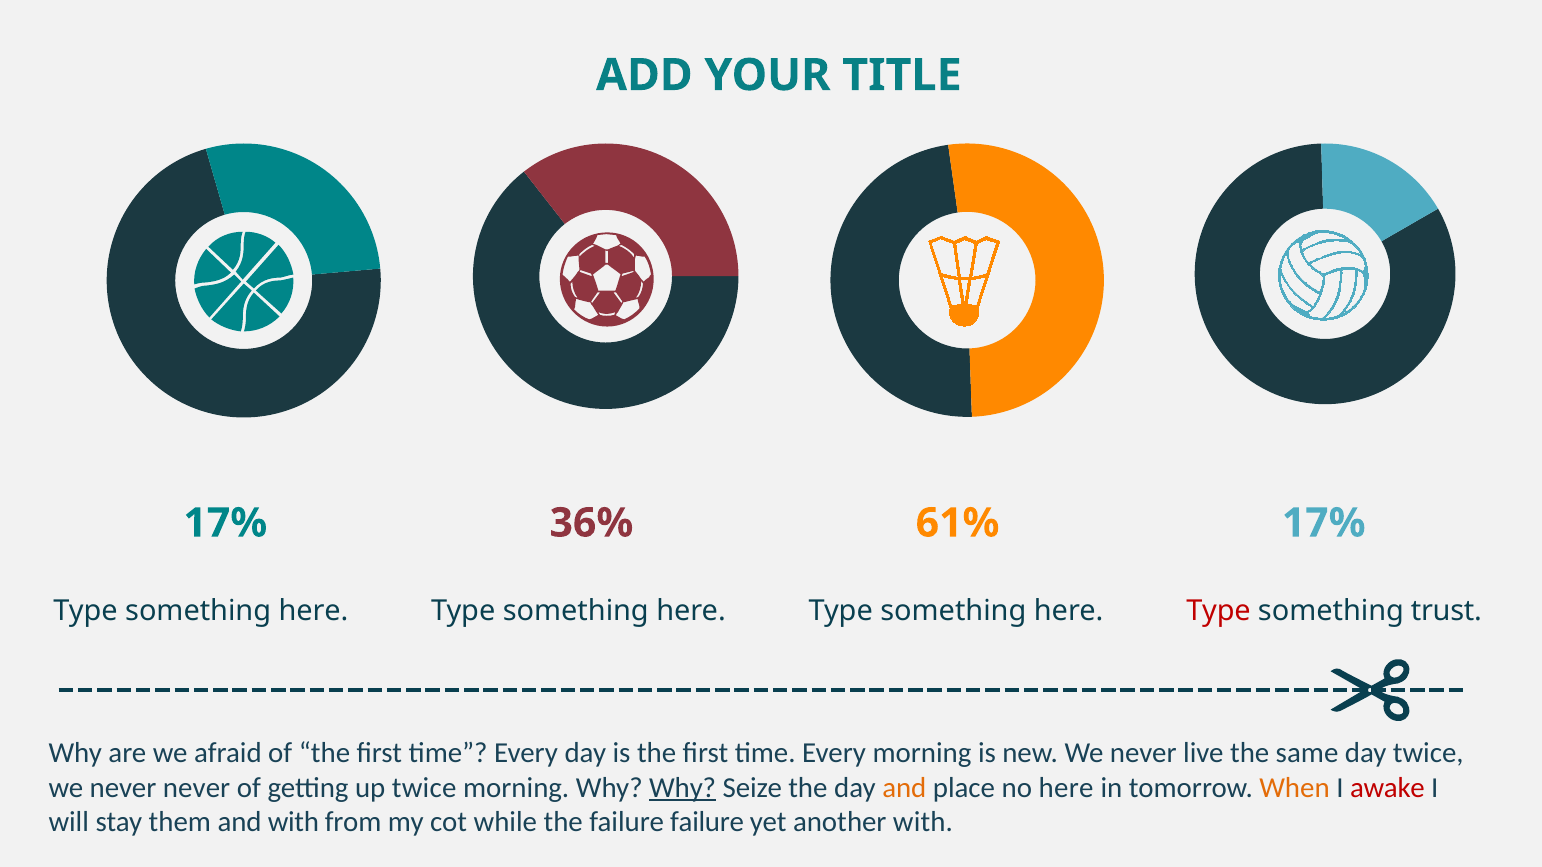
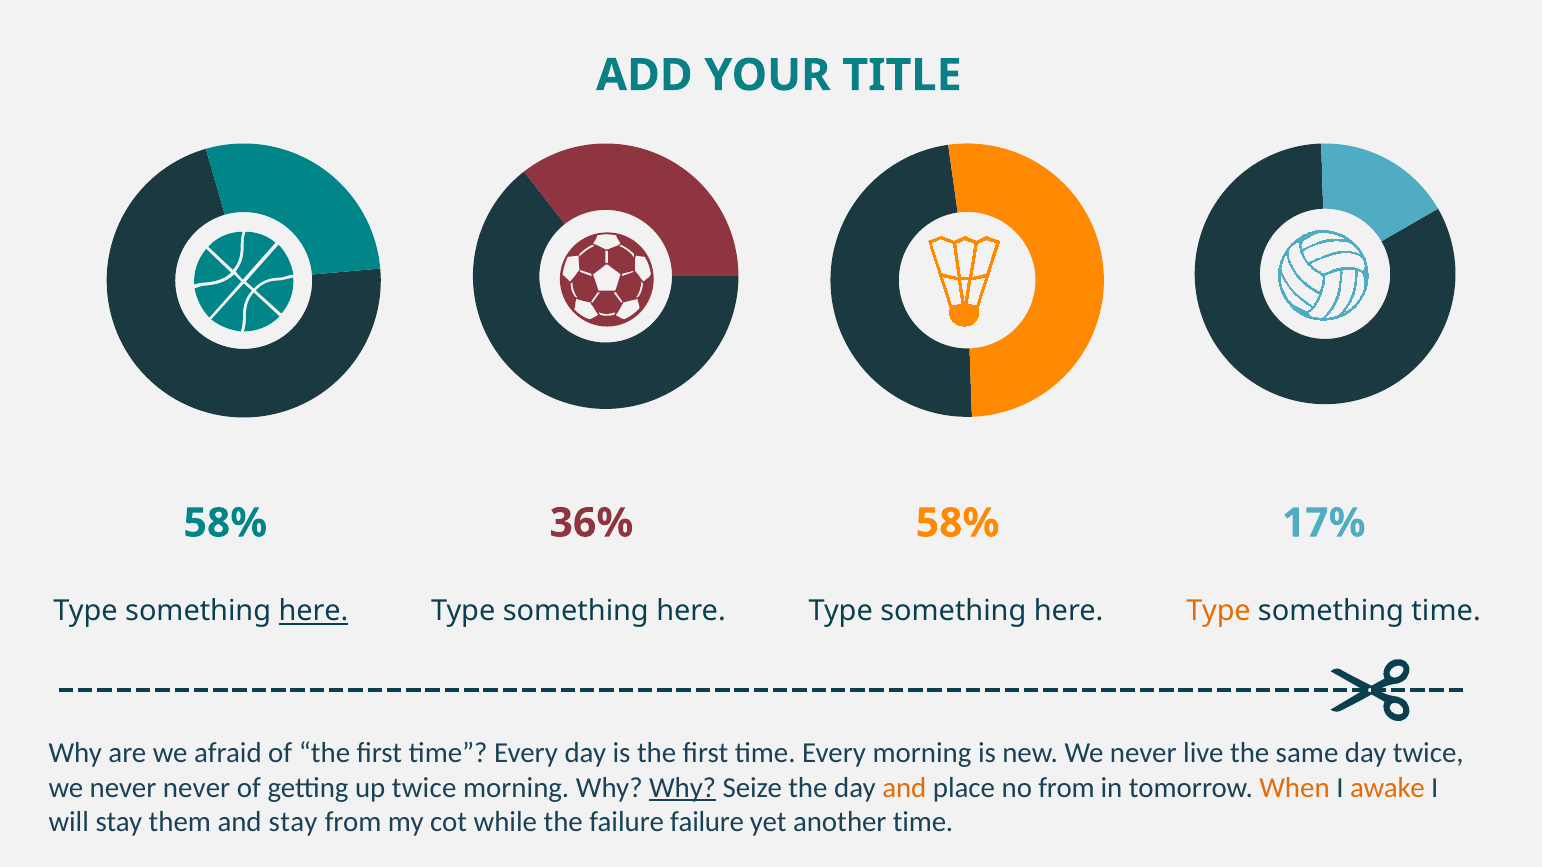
17% at (225, 523): 17% -> 58%
36% 61%: 61% -> 58%
here at (313, 612) underline: none -> present
Type at (1218, 612) colour: red -> orange
something trust: trust -> time
no here: here -> from
awake colour: red -> orange
and with: with -> stay
another with: with -> time
